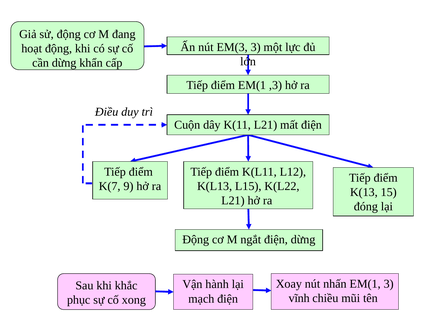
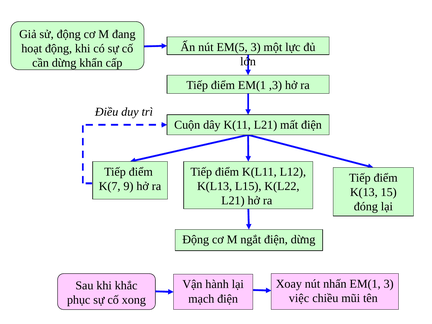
EM(3: EM(3 -> EM(5
vĩnh: vĩnh -> việc
